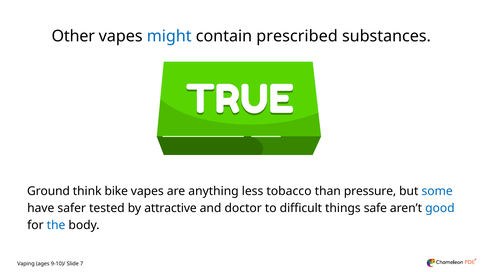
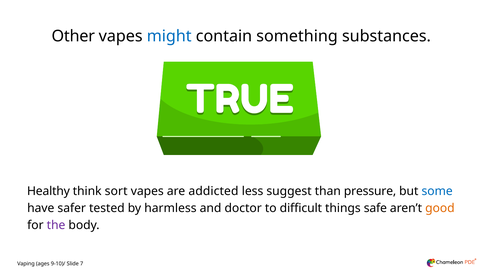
prescribed: prescribed -> something
Ground: Ground -> Healthy
bike: bike -> sort
anything: anything -> addicted
tobacco: tobacco -> suggest
attractive: attractive -> harmless
good colour: blue -> orange
the colour: blue -> purple
